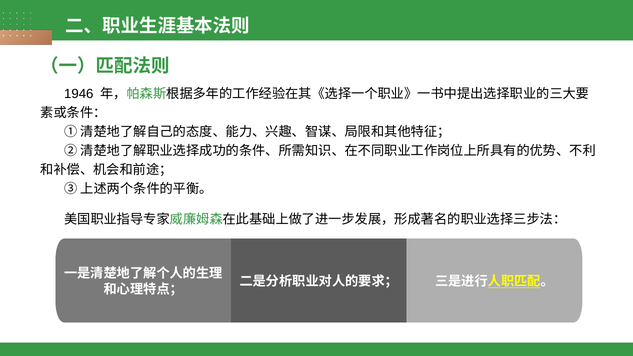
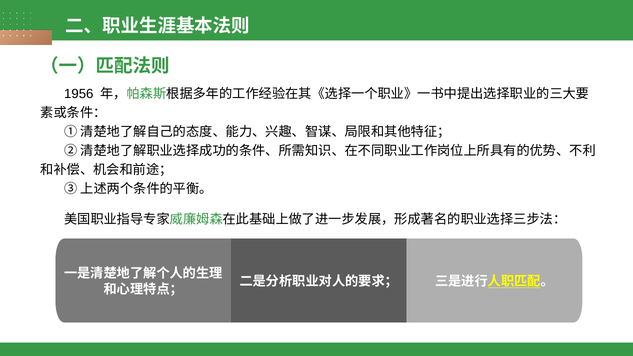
1946: 1946 -> 1956
